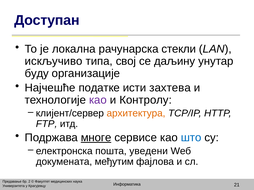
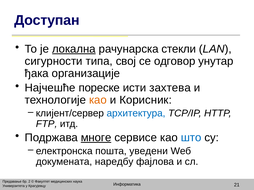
локална underline: none -> present
искључиво: искључиво -> сигурности
даљину: даљину -> одговор
буду: буду -> ђака
податке: податке -> пореске
као at (98, 100) colour: purple -> orange
Контролу: Контролу -> Корисник
архитектура colour: orange -> blue
међутим: међутим -> наредбу
